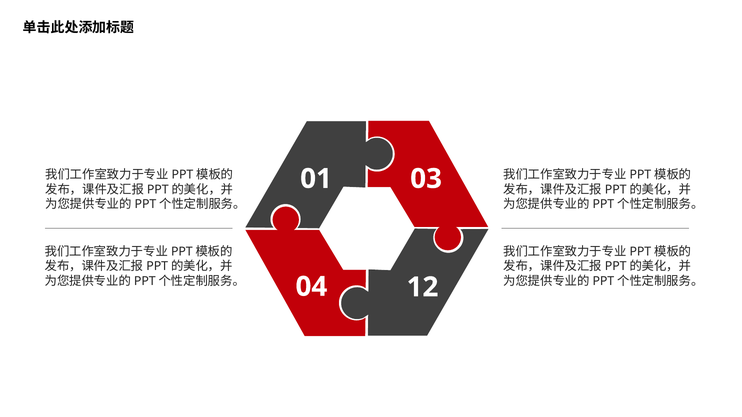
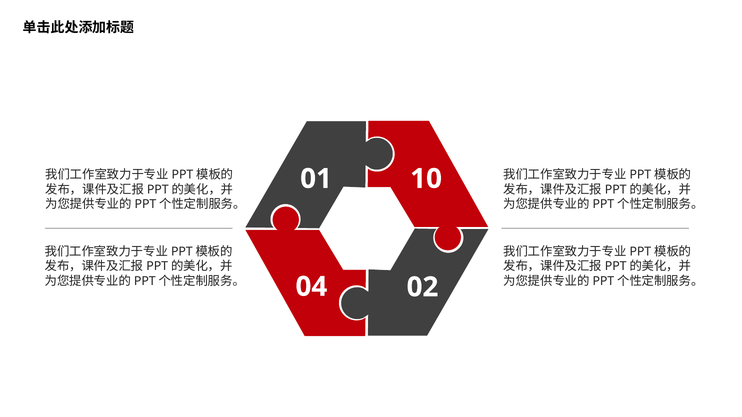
03: 03 -> 10
12: 12 -> 02
